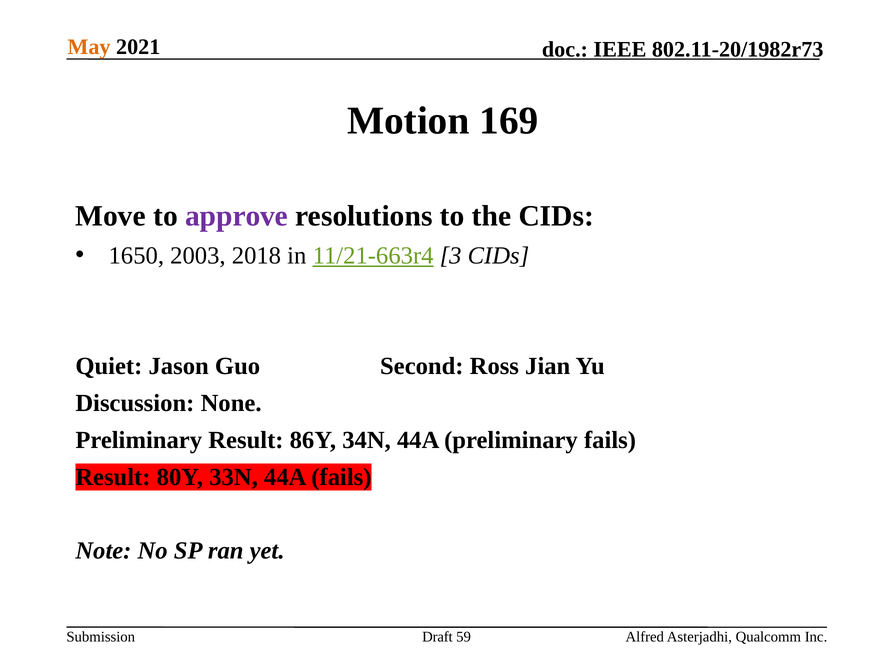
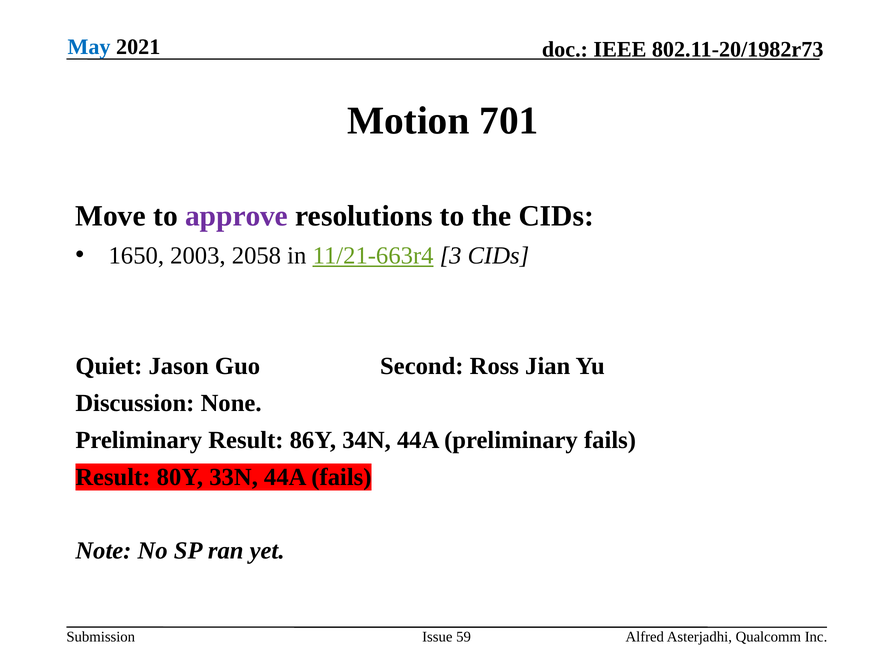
May colour: orange -> blue
169: 169 -> 701
2018: 2018 -> 2058
Draft: Draft -> Issue
